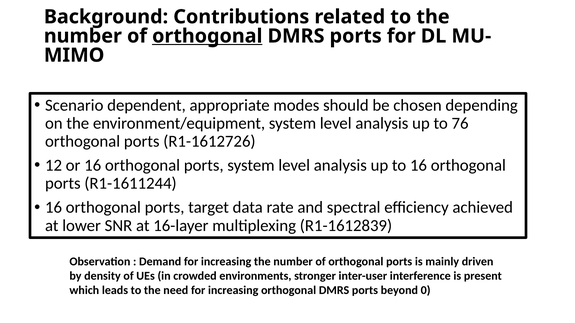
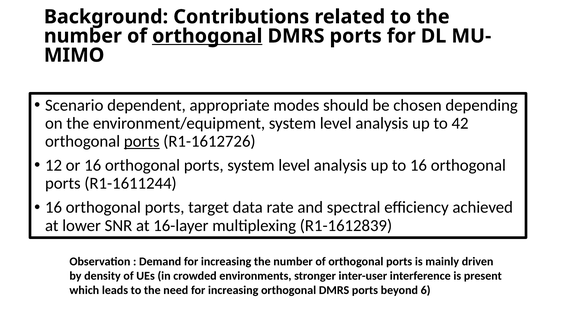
76: 76 -> 42
ports at (142, 142) underline: none -> present
0: 0 -> 6
